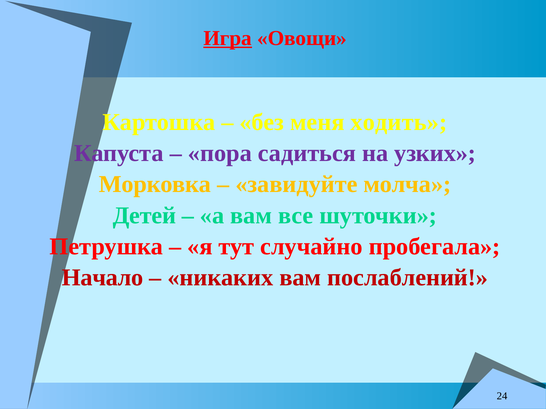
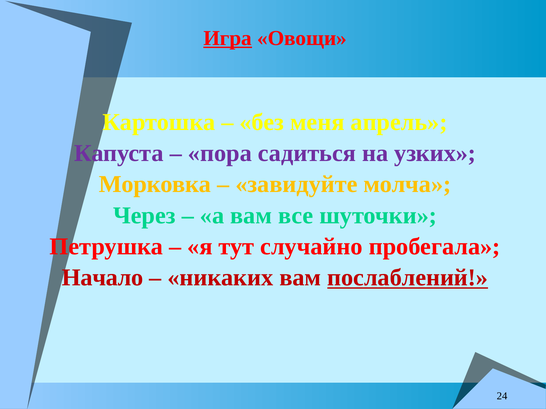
ходить: ходить -> апрель
Детей: Детей -> Через
послаблений underline: none -> present
